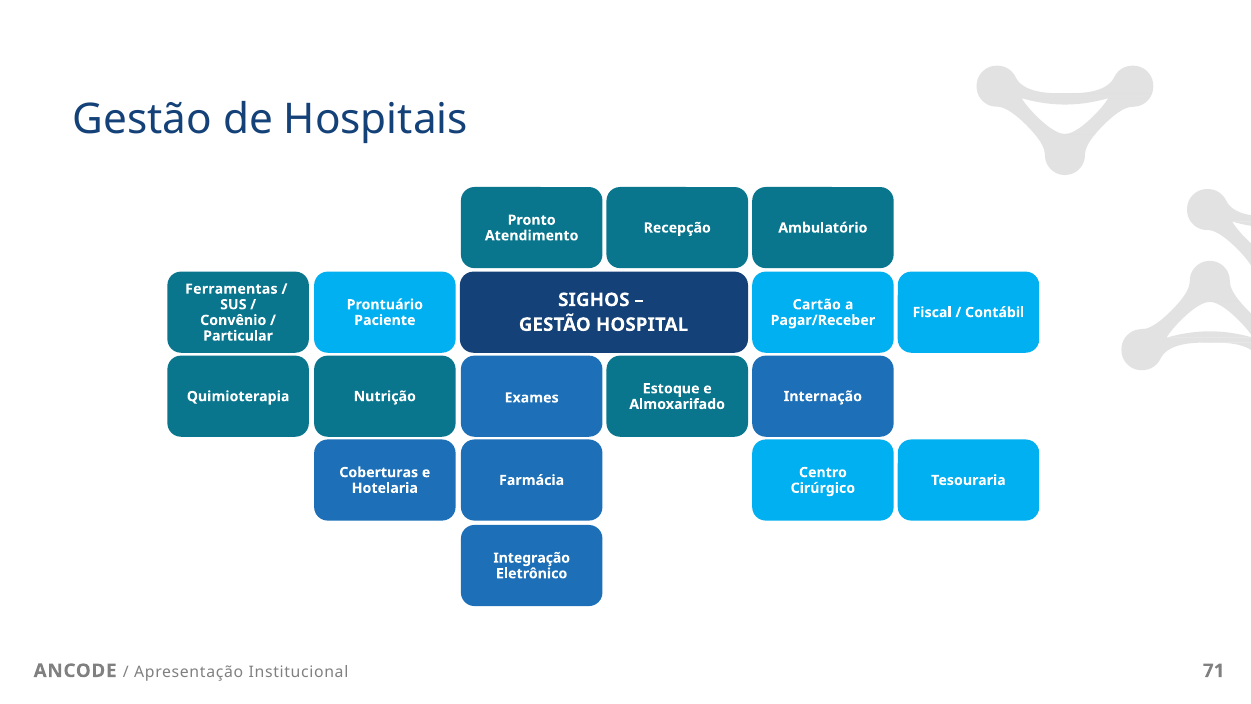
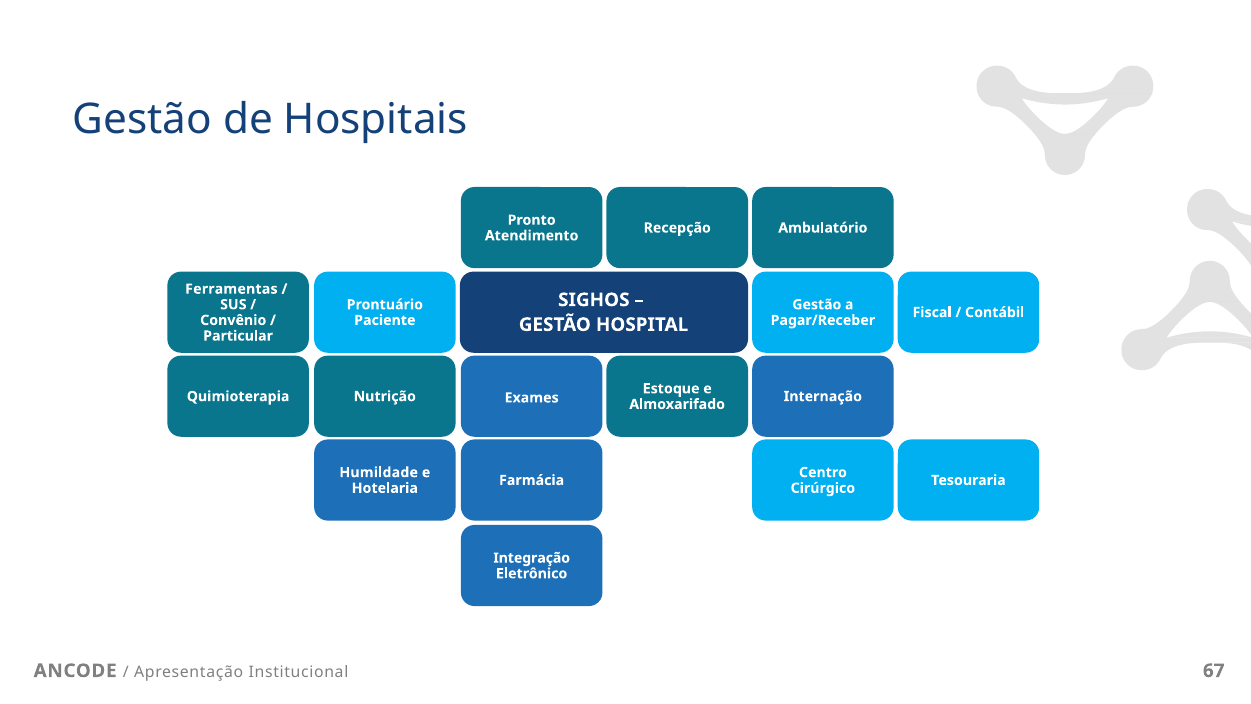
Cartão at (817, 305): Cartão -> Gestão
Coberturas: Coberturas -> Humildade
71: 71 -> 67
